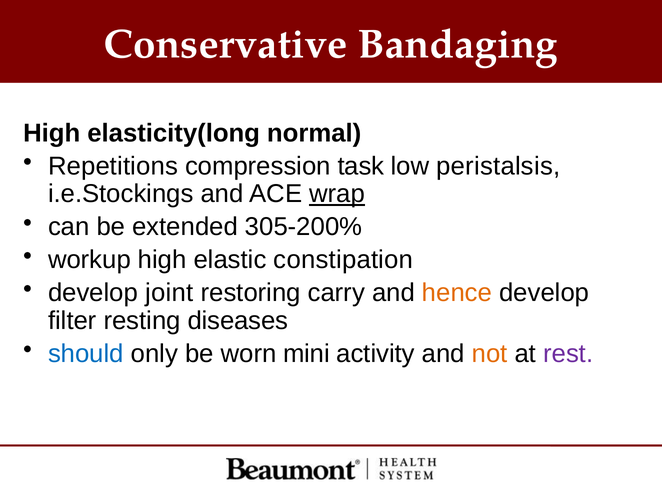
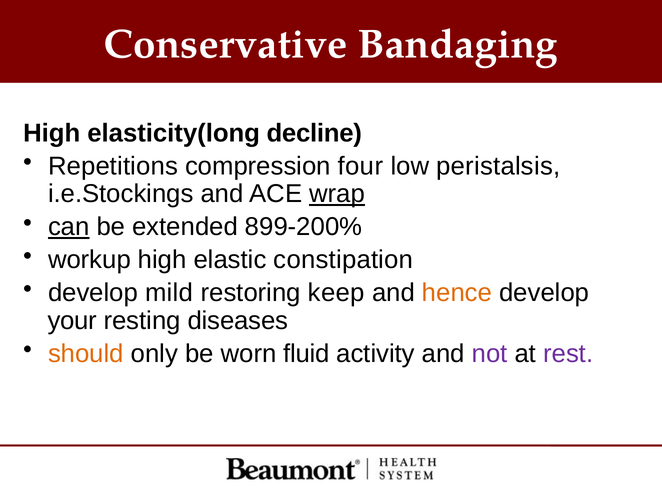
normal: normal -> decline
task: task -> four
can underline: none -> present
305-200%: 305-200% -> 899-200%
joint: joint -> mild
carry: carry -> keep
filter: filter -> your
should colour: blue -> orange
mini: mini -> fluid
not colour: orange -> purple
